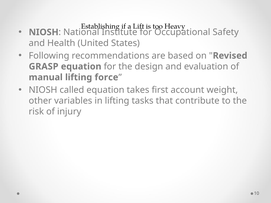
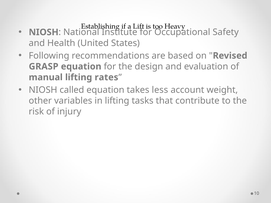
force: force -> rates
first: first -> less
